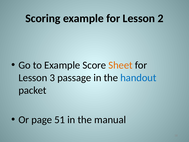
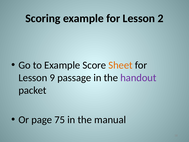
3: 3 -> 9
handout colour: blue -> purple
51: 51 -> 75
